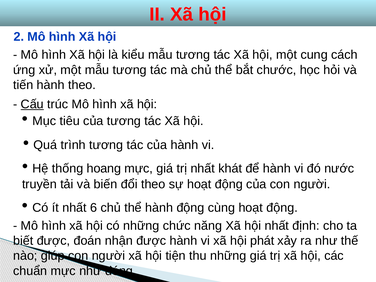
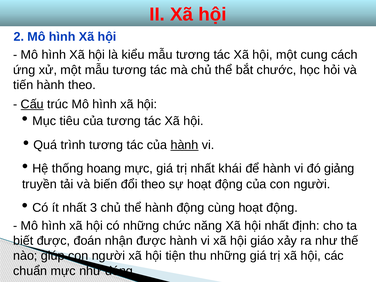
hành at (184, 145) underline: none -> present
khát: khát -> khái
nước: nước -> giảng
6: 6 -> 3
phát: phát -> giáo
